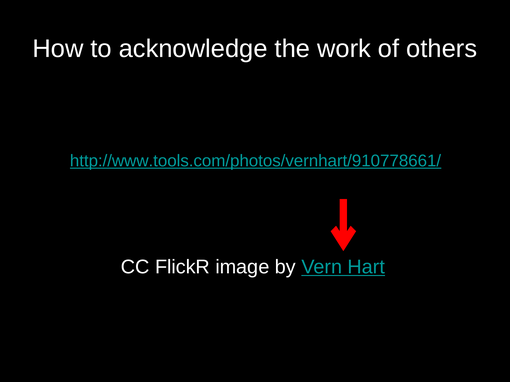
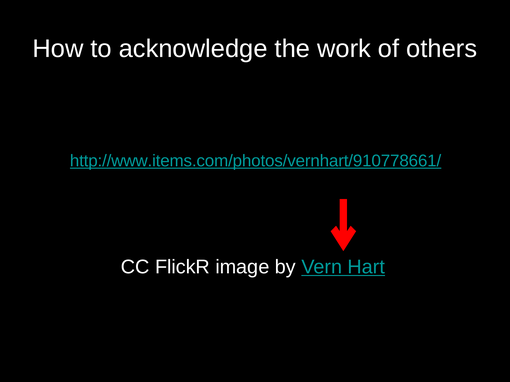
http://www.tools.com/photos/vernhart/910778661/: http://www.tools.com/photos/vernhart/910778661/ -> http://www.items.com/photos/vernhart/910778661/
